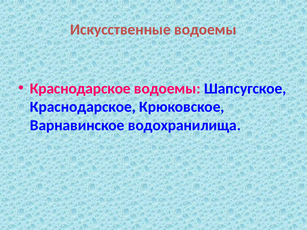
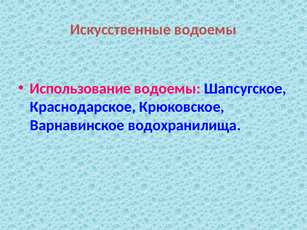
Краснодарское at (80, 89): Краснодарское -> Использование
